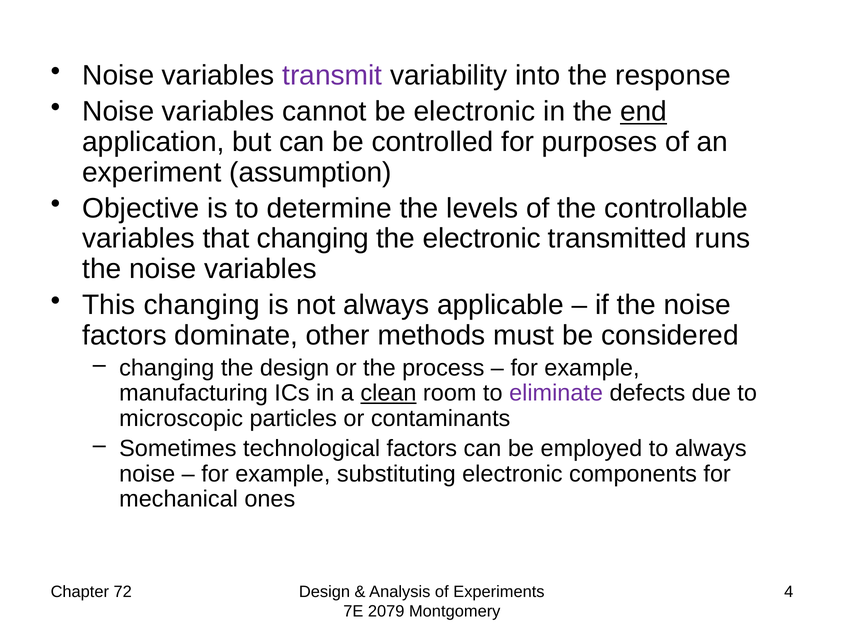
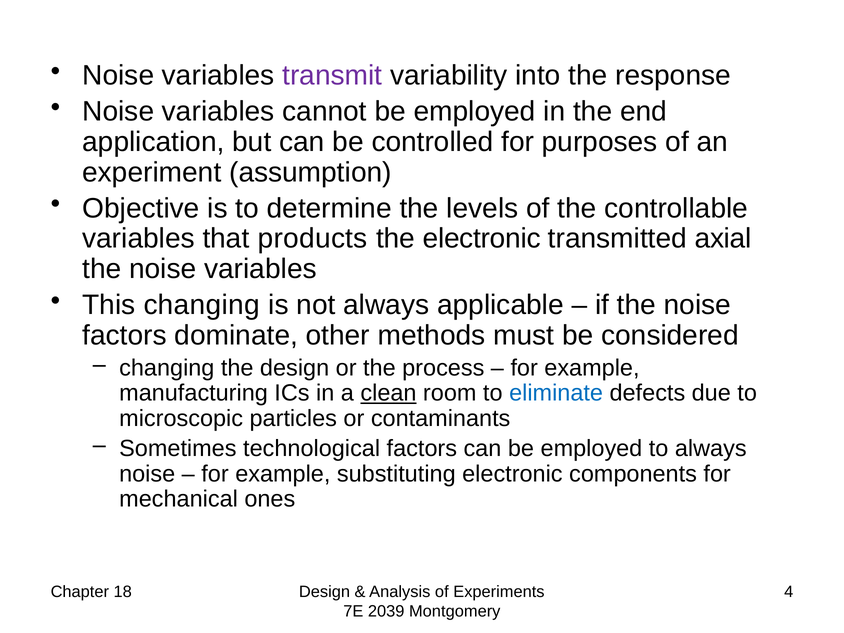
cannot be electronic: electronic -> employed
end underline: present -> none
that changing: changing -> products
runs: runs -> axial
eliminate colour: purple -> blue
72: 72 -> 18
2079: 2079 -> 2039
